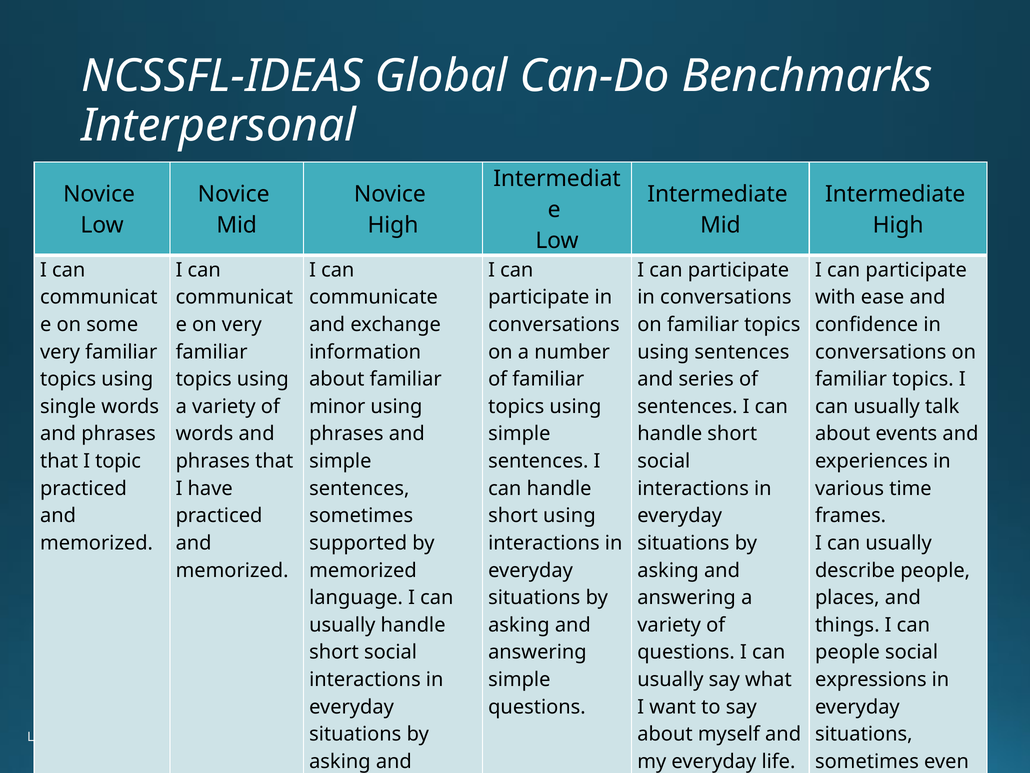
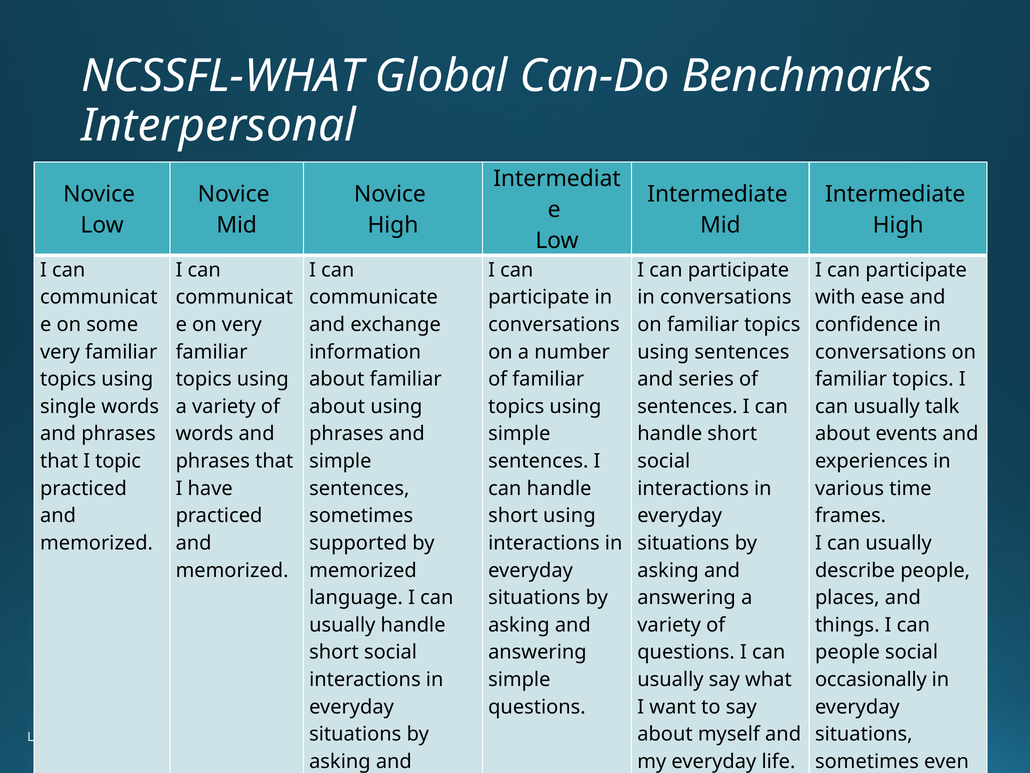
NCSSFL-IDEAS: NCSSFL-IDEAS -> NCSSFL-WHAT
minor at (337, 406): minor -> about
expressions: expressions -> occasionally
